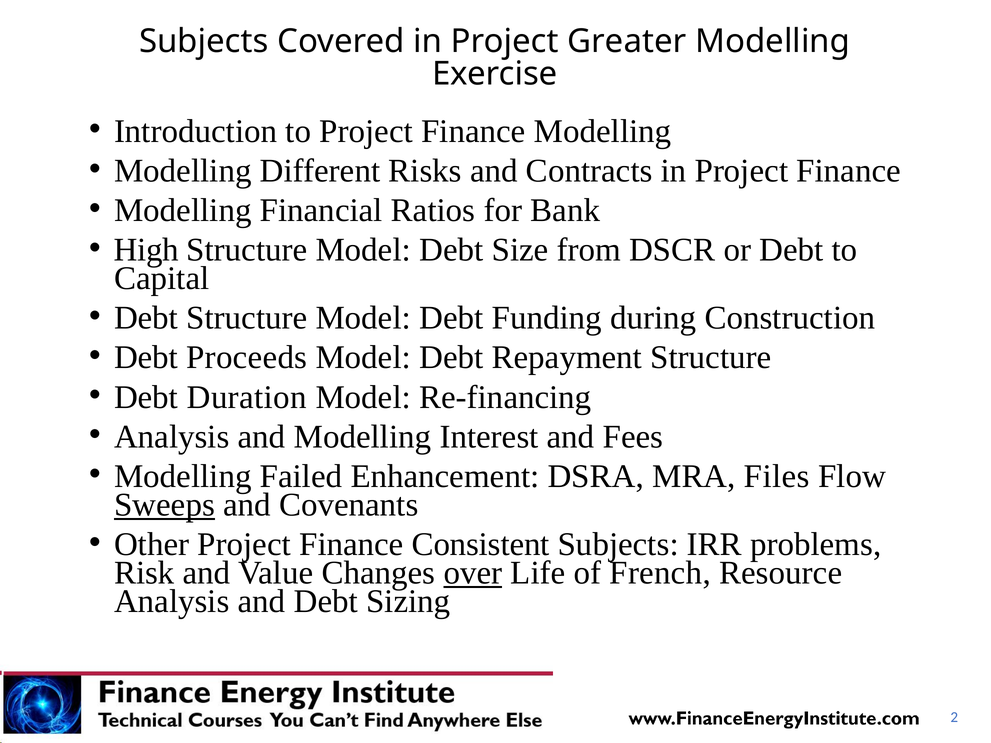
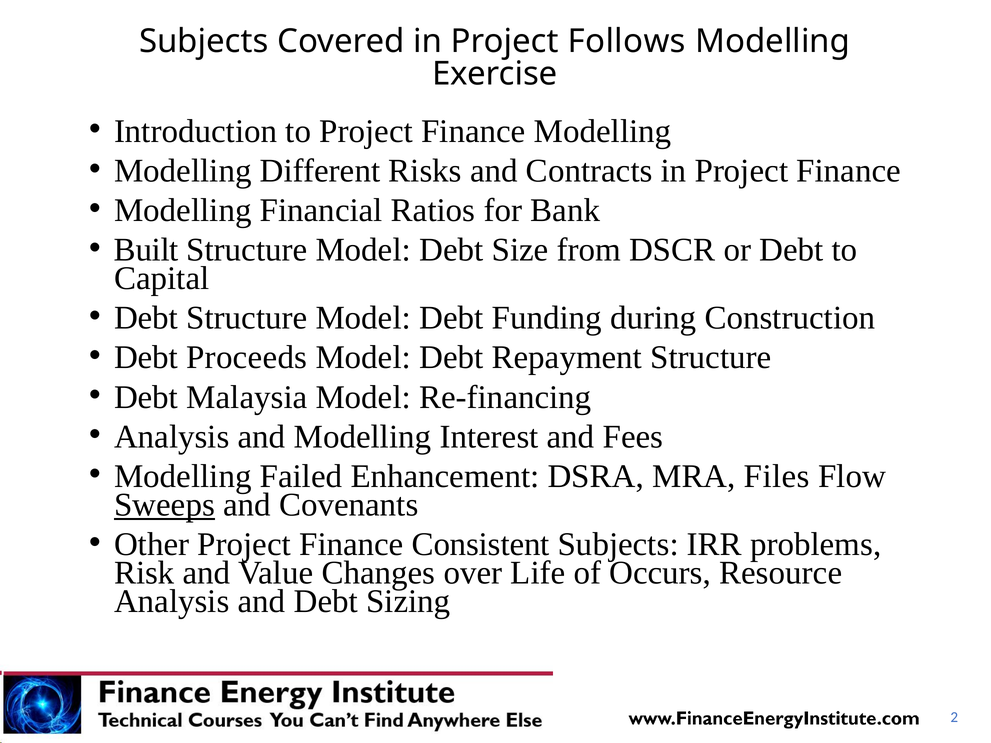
Greater: Greater -> Follows
High: High -> Built
Duration: Duration -> Malaysia
over underline: present -> none
French: French -> Occurs
